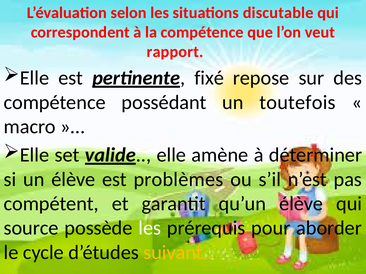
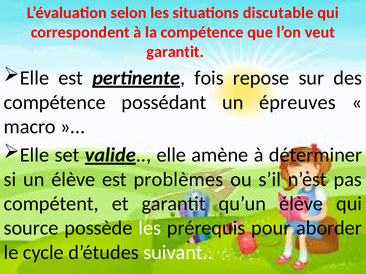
rapport at (175, 52): rapport -> garantit
fixé: fixé -> fois
toutefois: toutefois -> épreuves
suivant colour: yellow -> white
